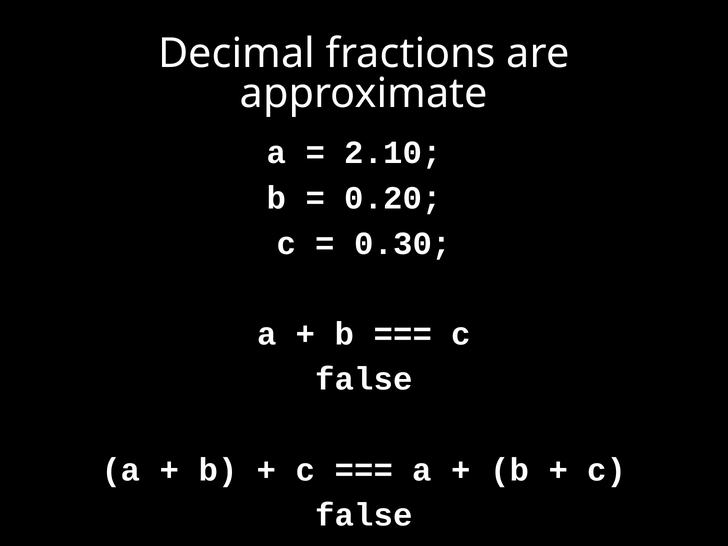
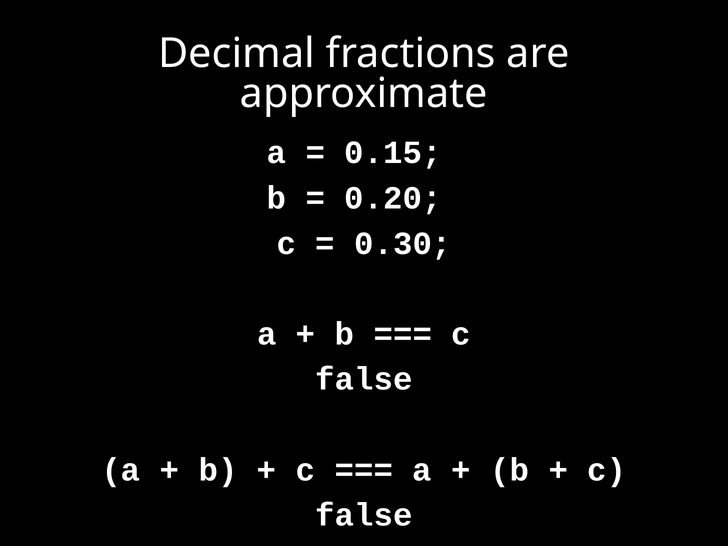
2.10: 2.10 -> 0.15
